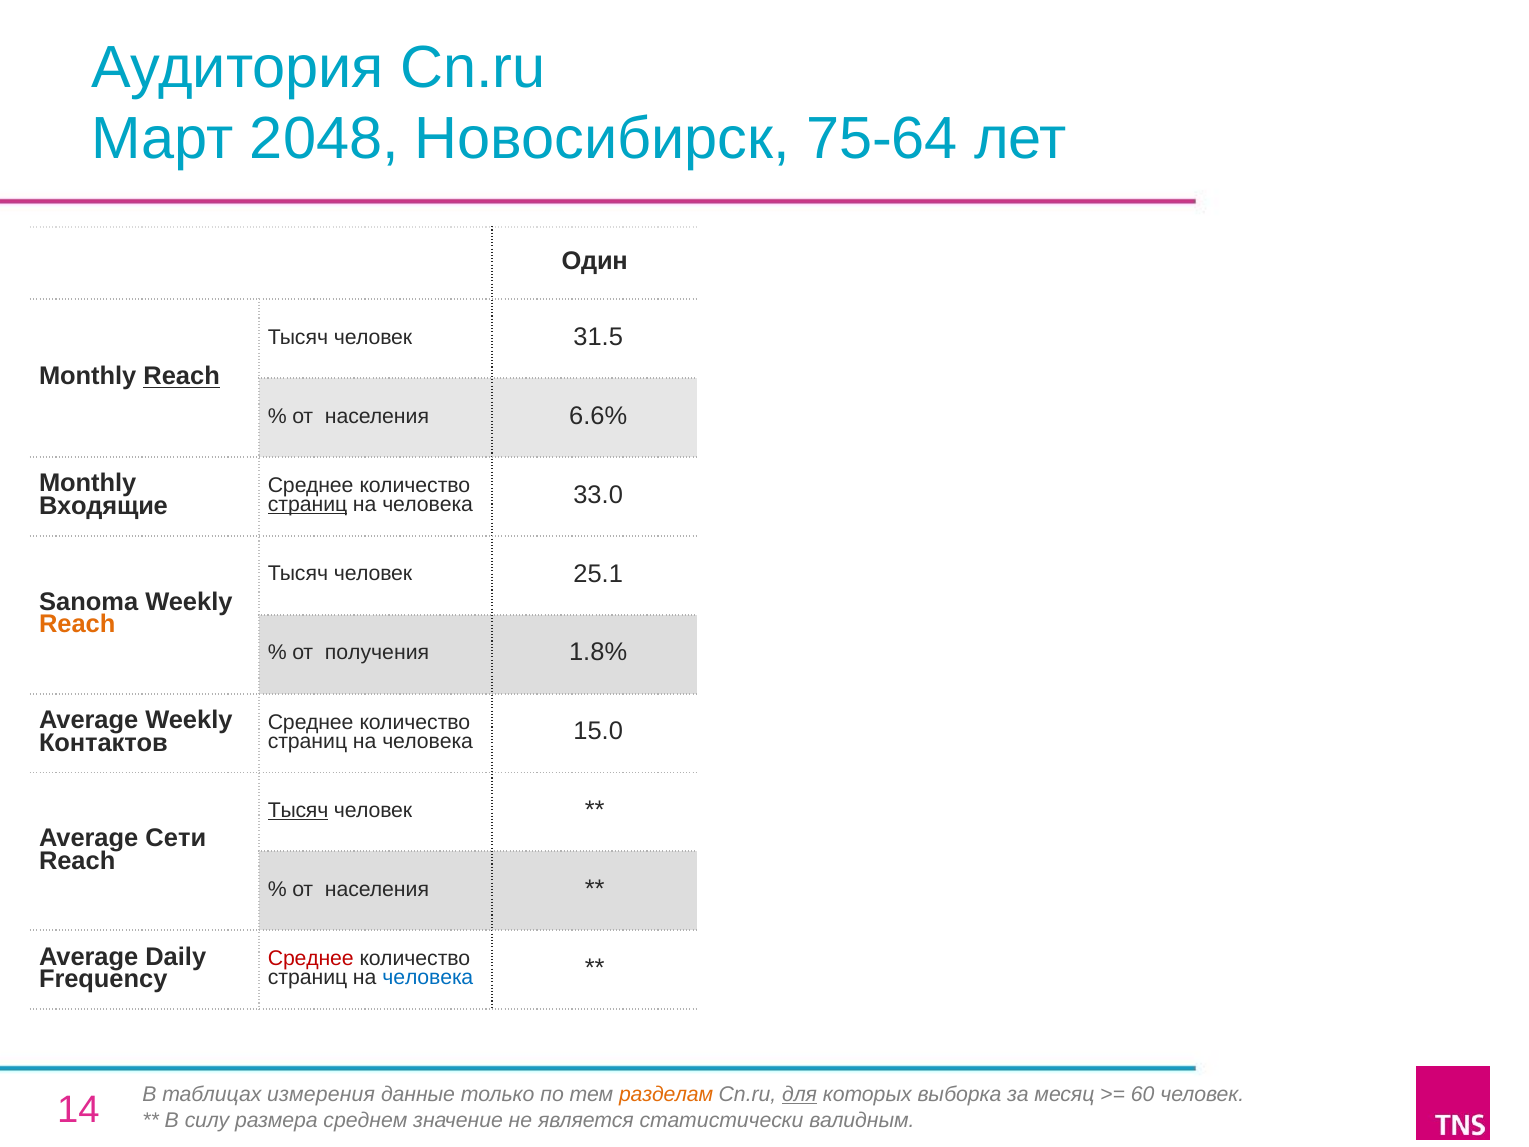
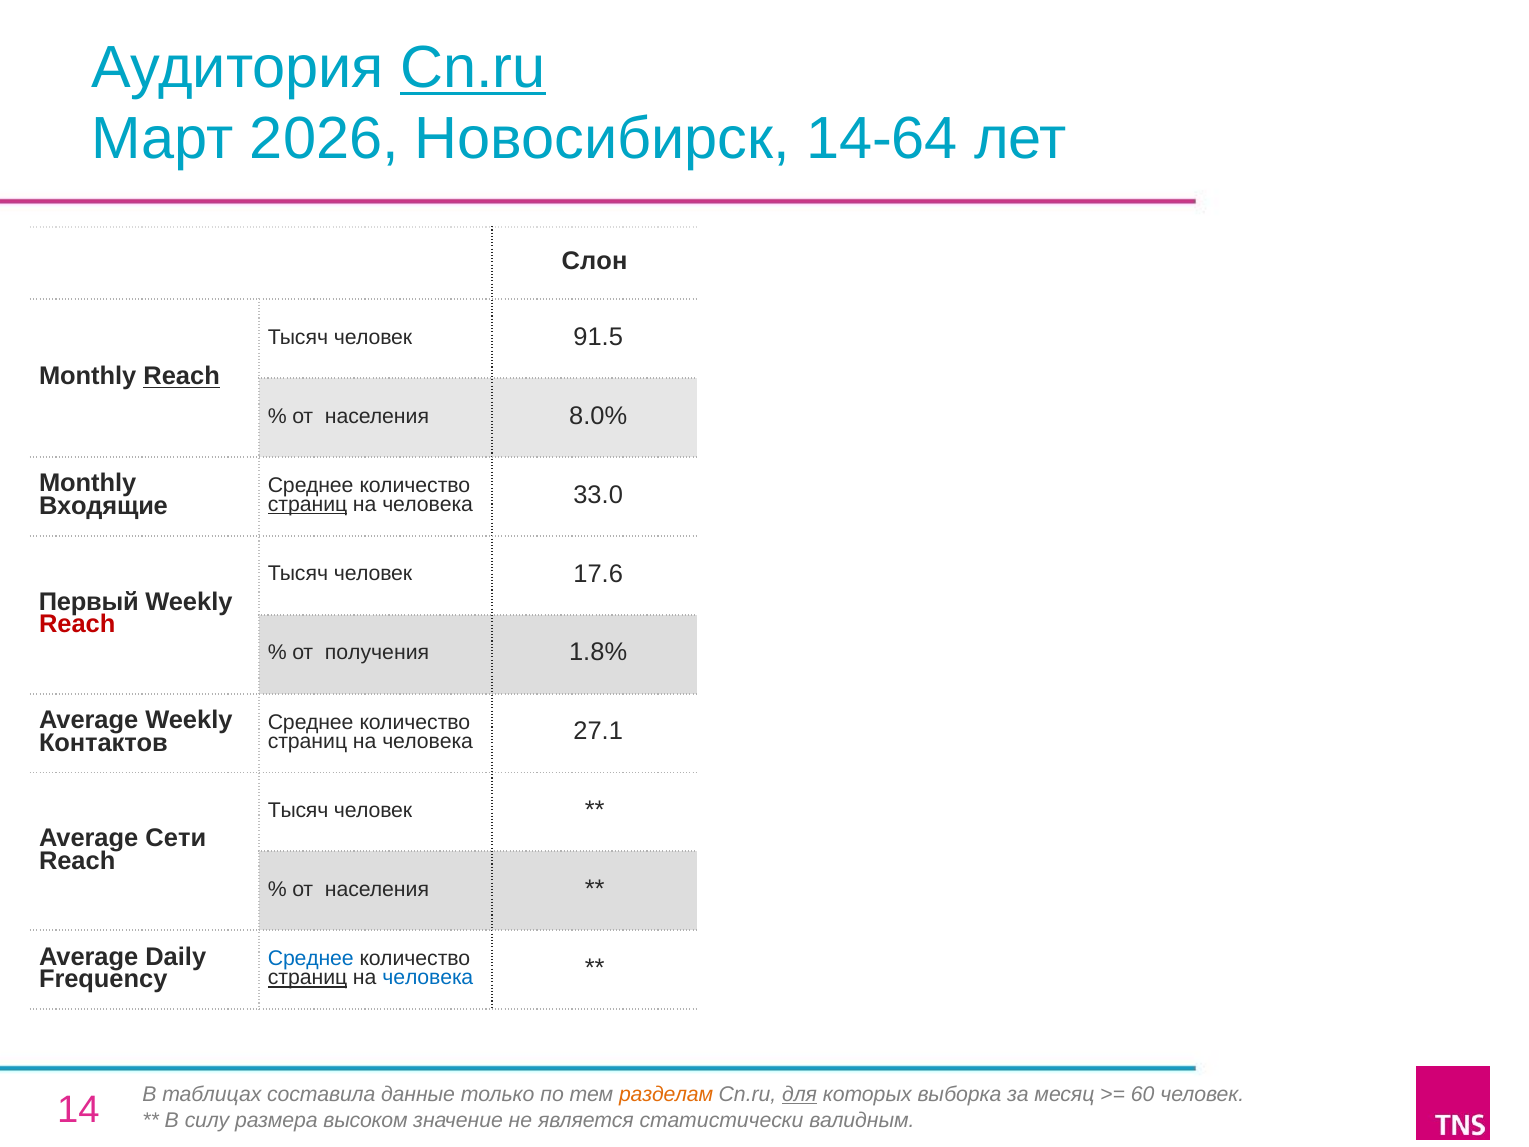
Cn.ru at (473, 68) underline: none -> present
2048: 2048 -> 2026
75-64: 75-64 -> 14-64
Один: Один -> Слон
31.5: 31.5 -> 91.5
6.6%: 6.6% -> 8.0%
25.1: 25.1 -> 17.6
Sanoma: Sanoma -> Первый
Reach at (77, 624) colour: orange -> red
15.0: 15.0 -> 27.1
Тысяч at (298, 810) underline: present -> none
Среднее at (311, 959) colour: red -> blue
страниц at (308, 978) underline: none -> present
измерения: измерения -> составила
среднем: среднем -> высоком
